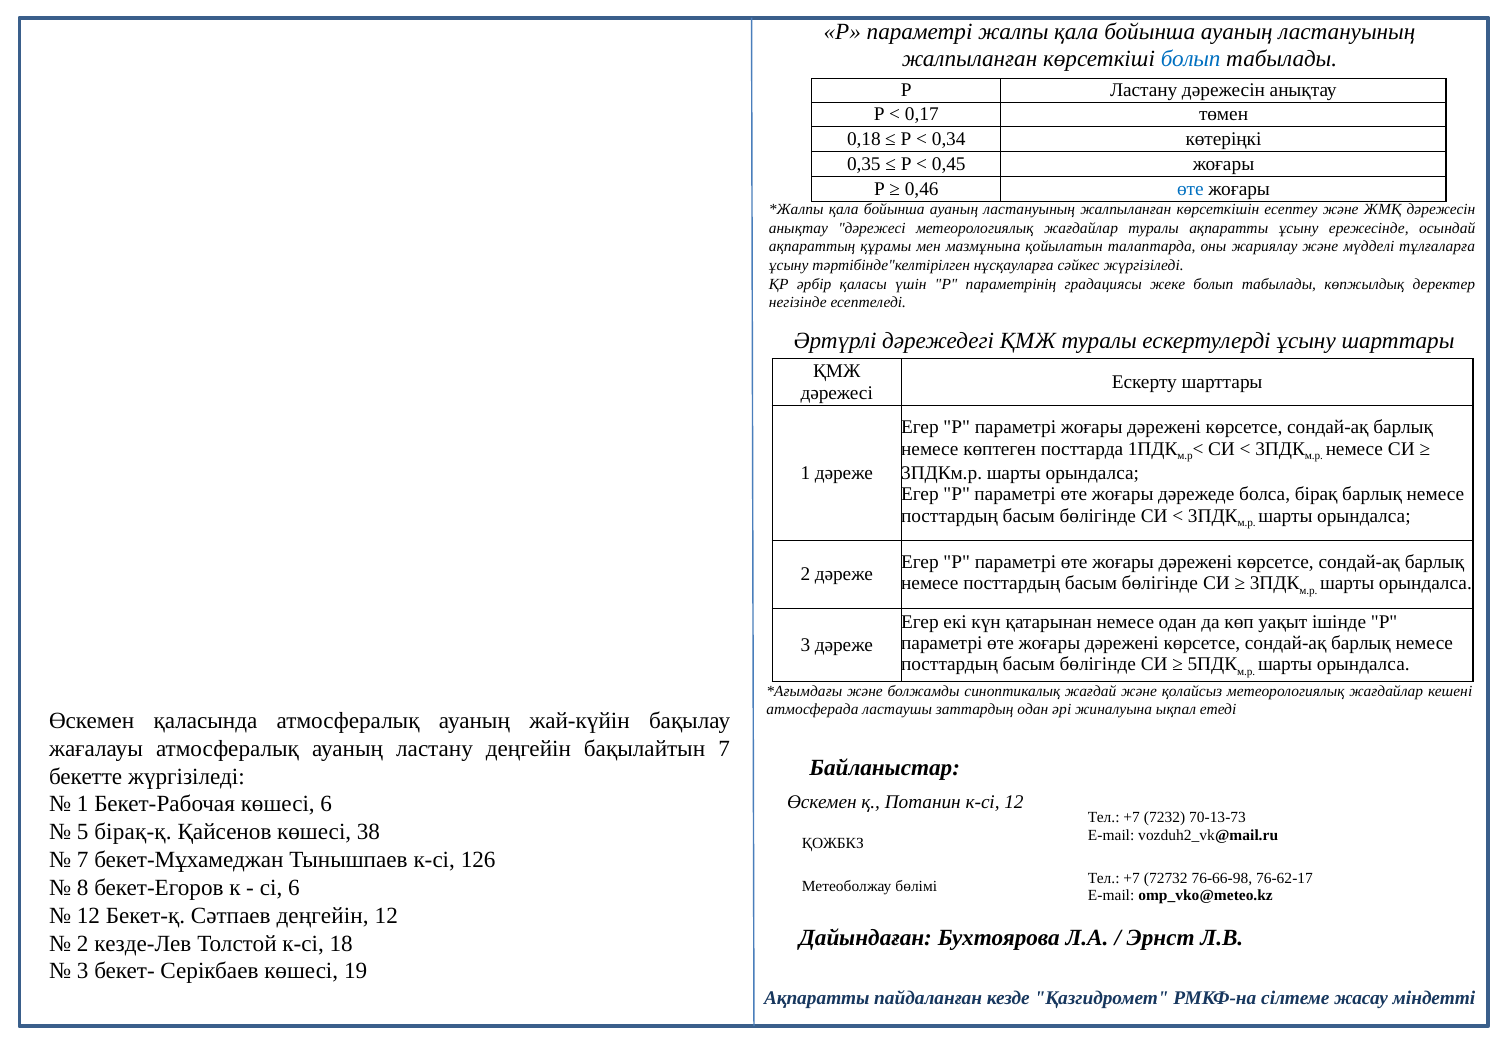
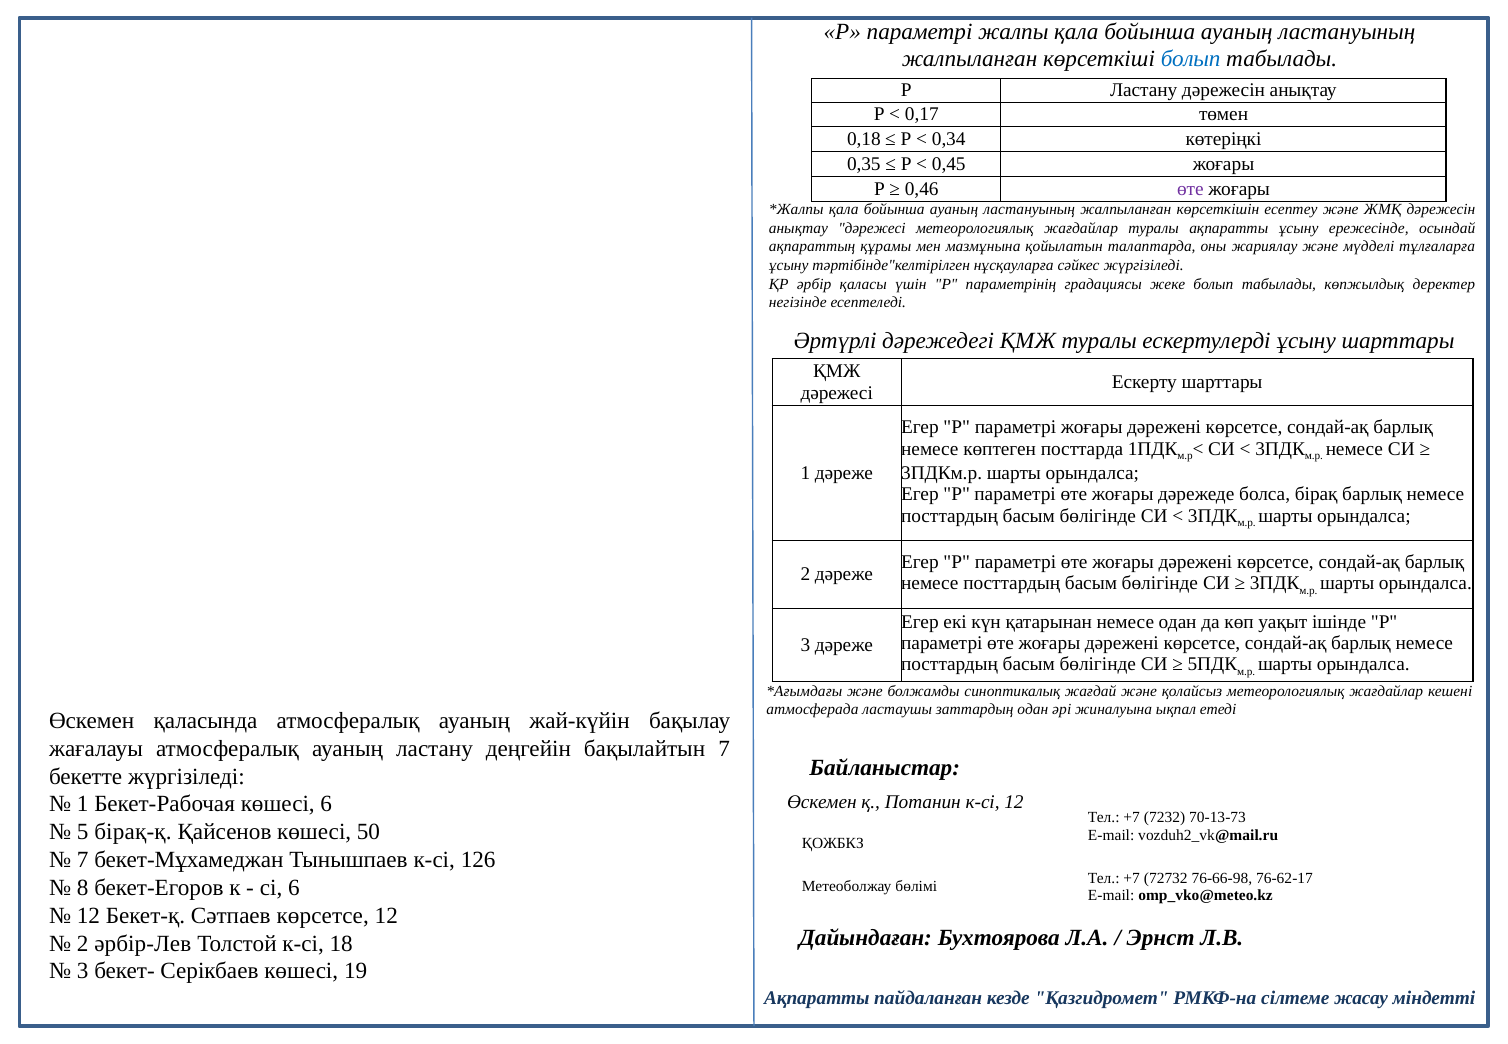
өте at (1190, 189) colour: blue -> purple
38: 38 -> 50
Сәтпаев деңгейін: деңгейін -> көрсетсе
кезде-Лев: кезде-Лев -> әрбір-Лев
